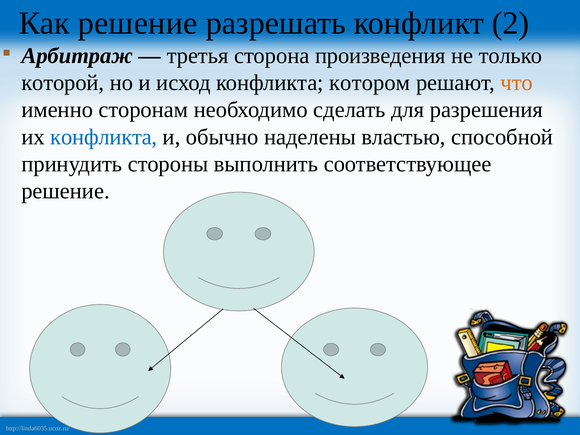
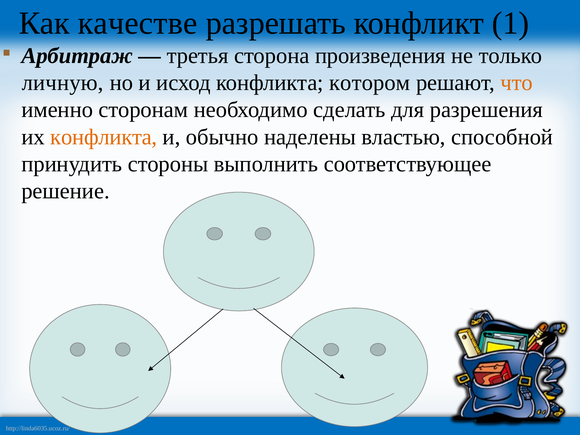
Как решение: решение -> качестве
2: 2 -> 1
которой: которой -> личную
конфликта at (104, 137) colour: blue -> orange
